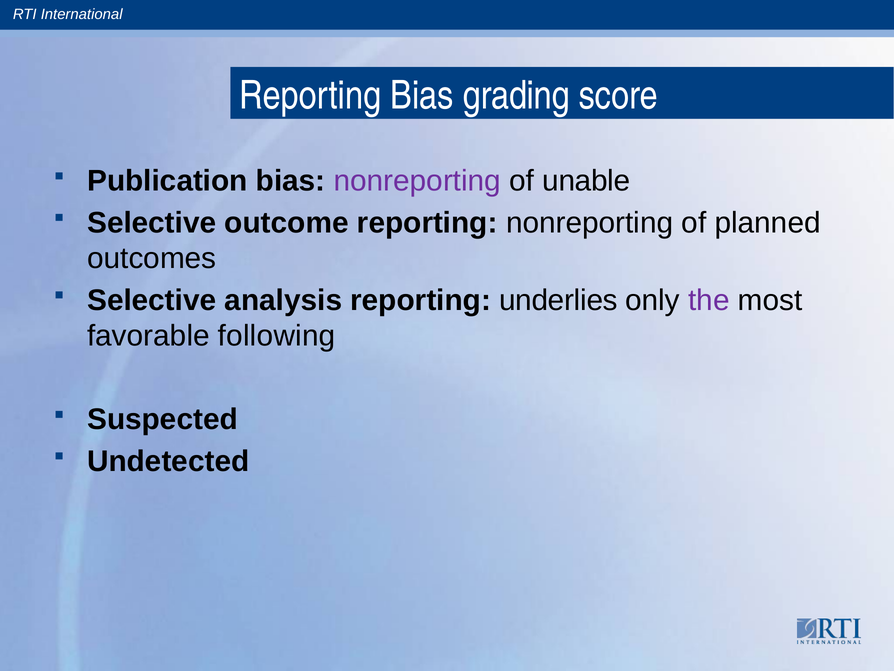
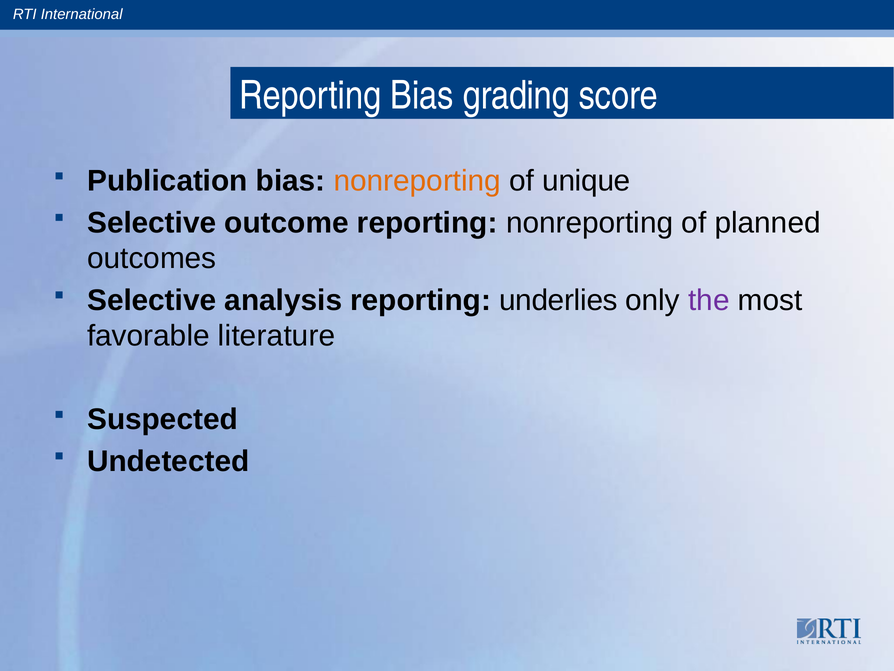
nonreporting at (417, 181) colour: purple -> orange
unable: unable -> unique
following: following -> literature
